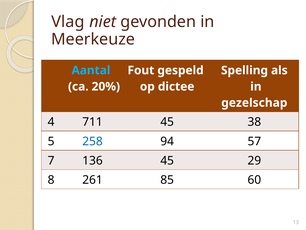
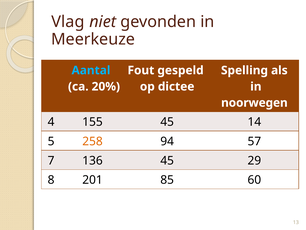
gezelschap: gezelschap -> noorwegen
711: 711 -> 155
38: 38 -> 14
258 colour: blue -> orange
261: 261 -> 201
